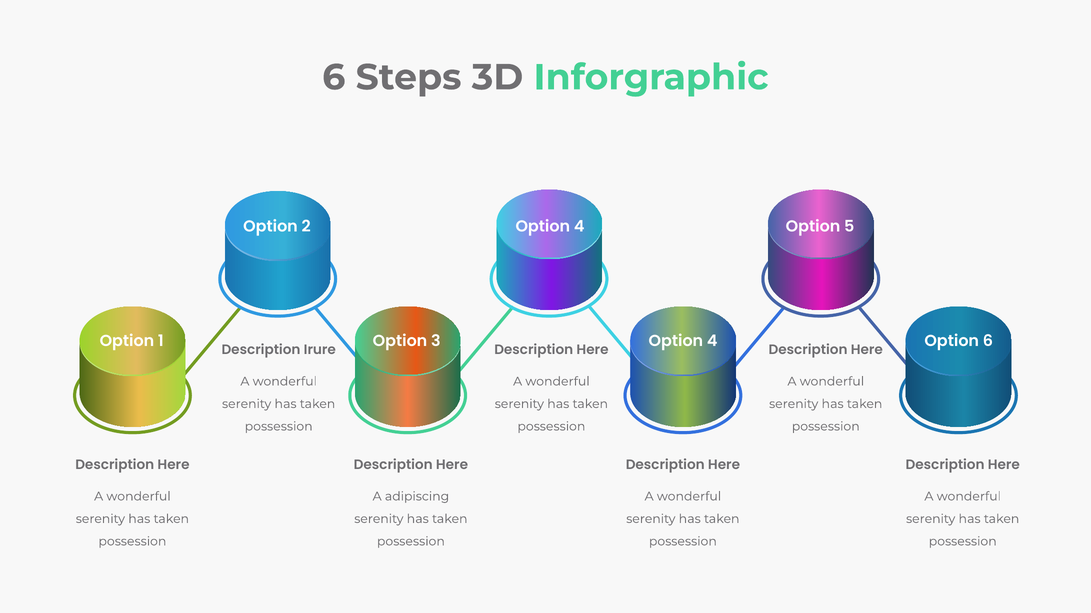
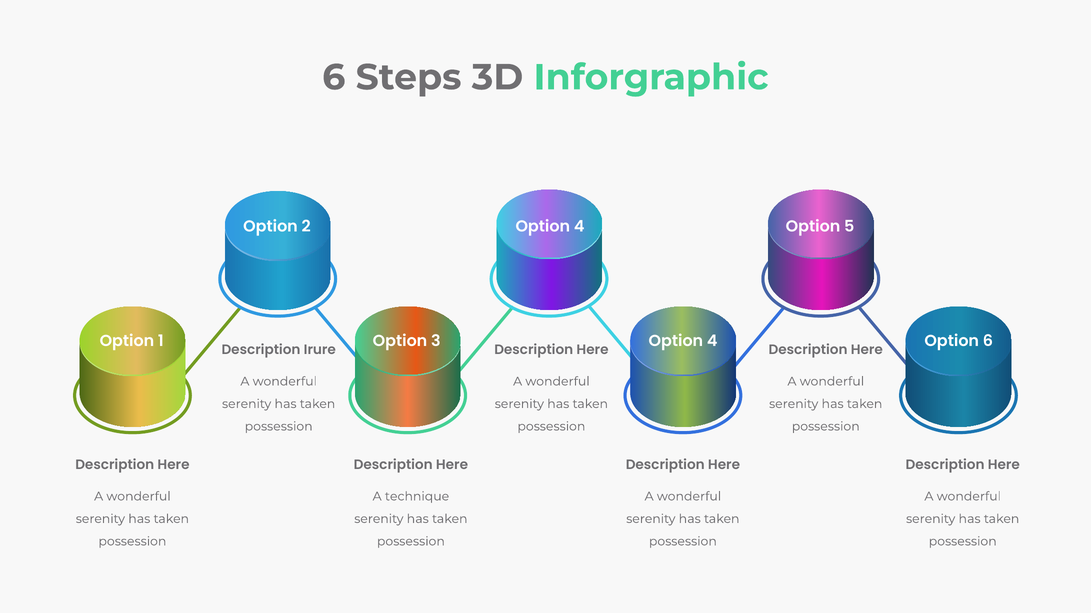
adipiscing: adipiscing -> technique
